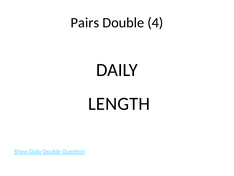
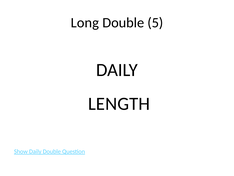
Pairs: Pairs -> Long
4: 4 -> 5
